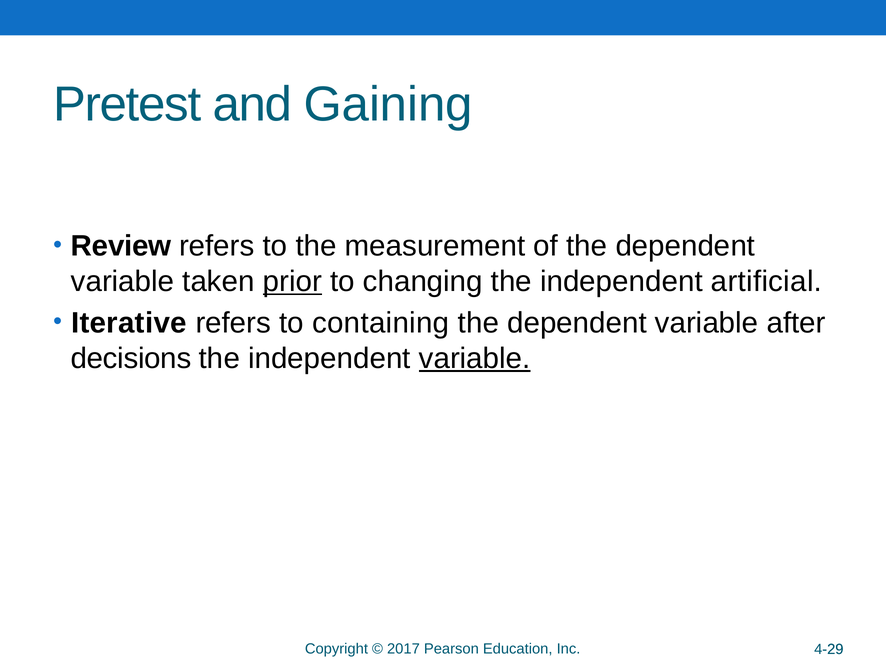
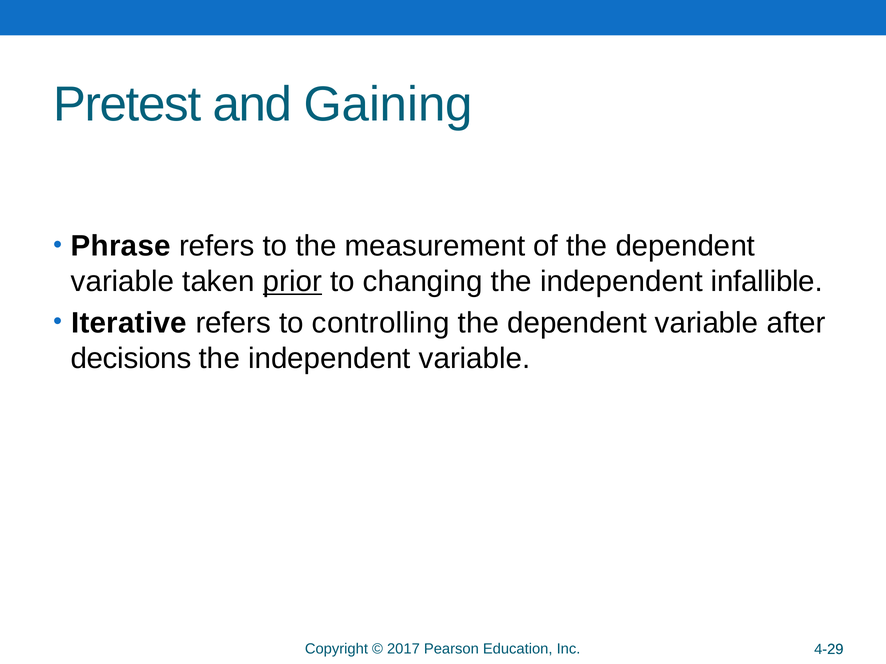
Review: Review -> Phrase
artificial: artificial -> infallible
containing: containing -> controlling
variable at (475, 359) underline: present -> none
